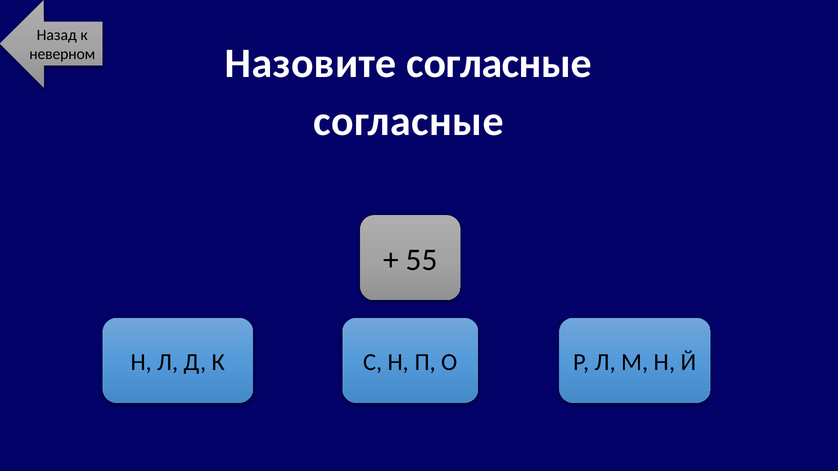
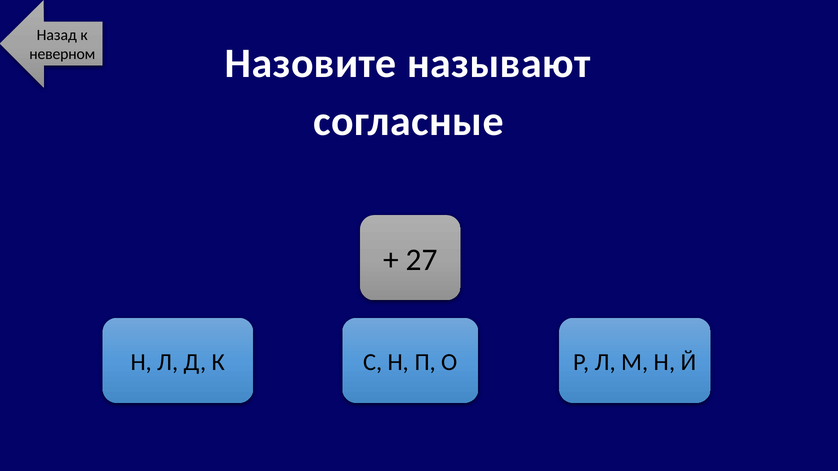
Назовите согласные: согласные -> называют
55: 55 -> 27
